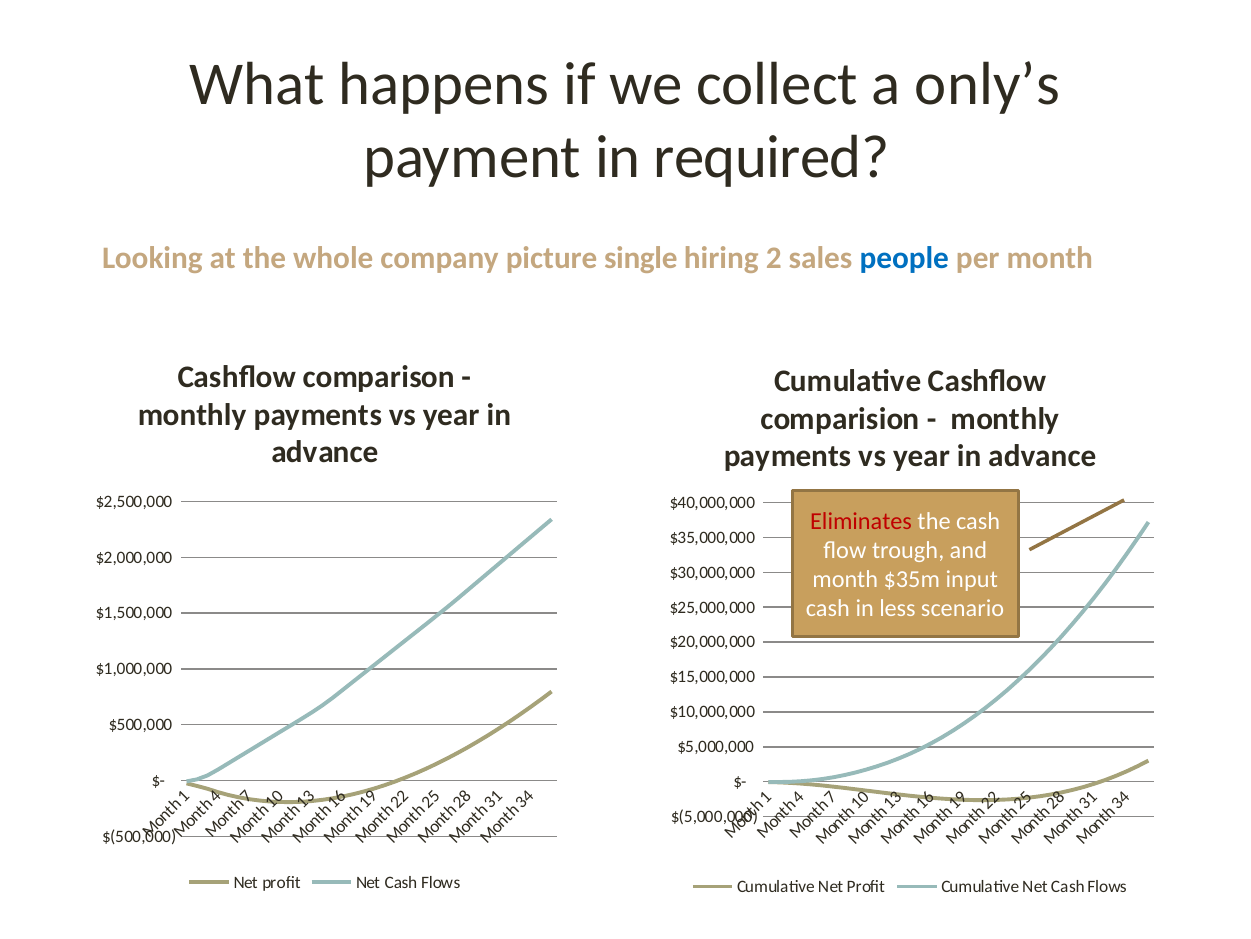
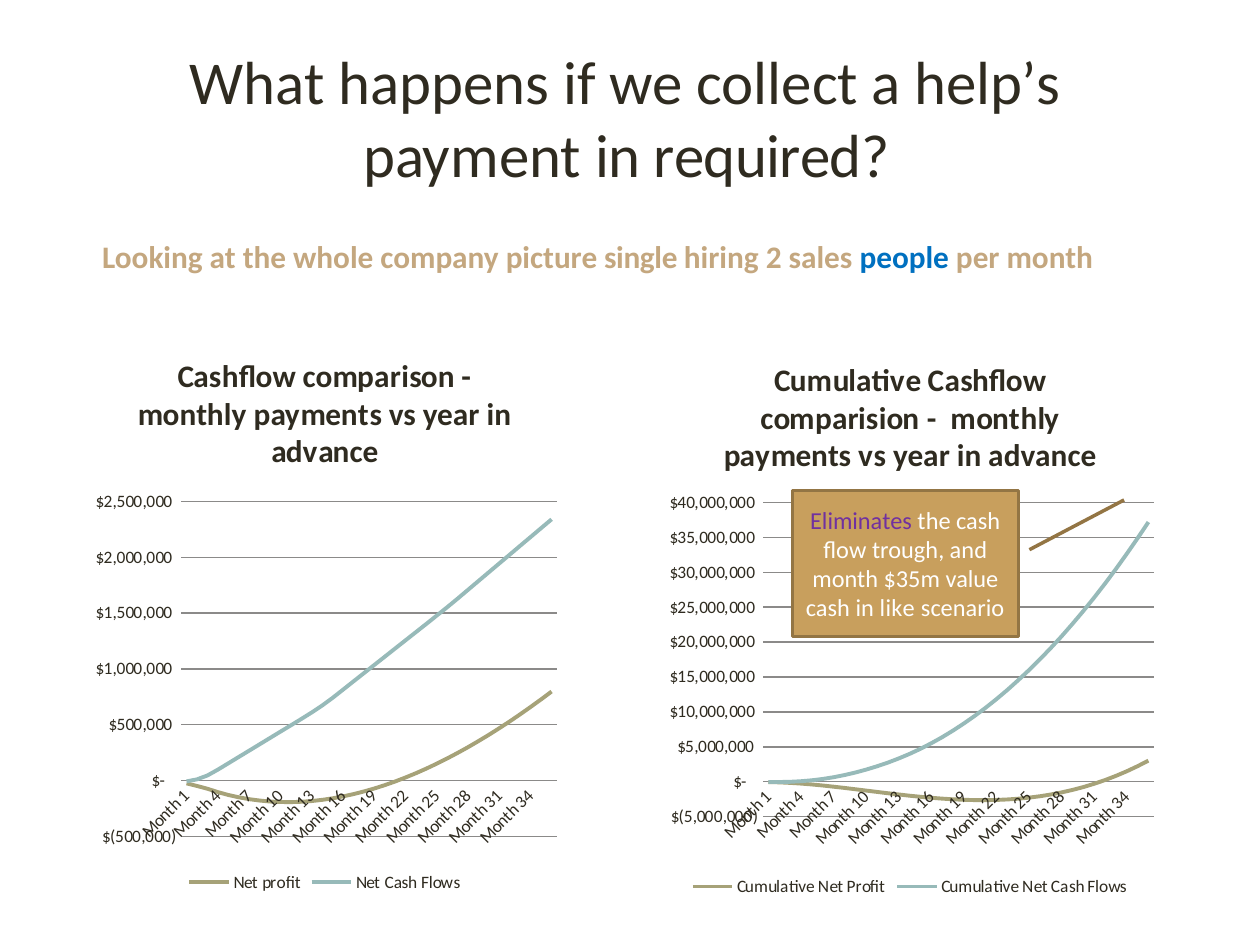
only’s: only’s -> help’s
Eliminates colour: red -> purple
input: input -> value
less: less -> like
